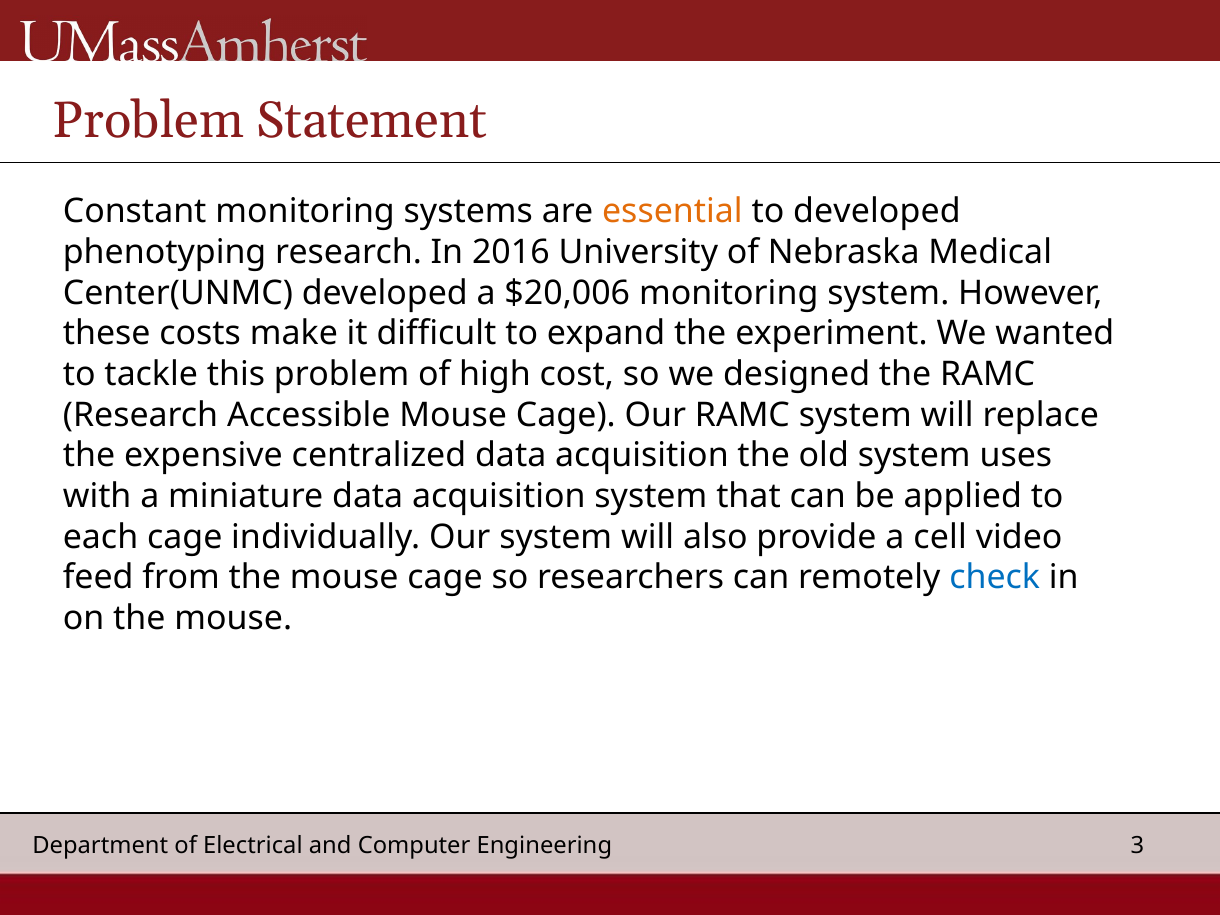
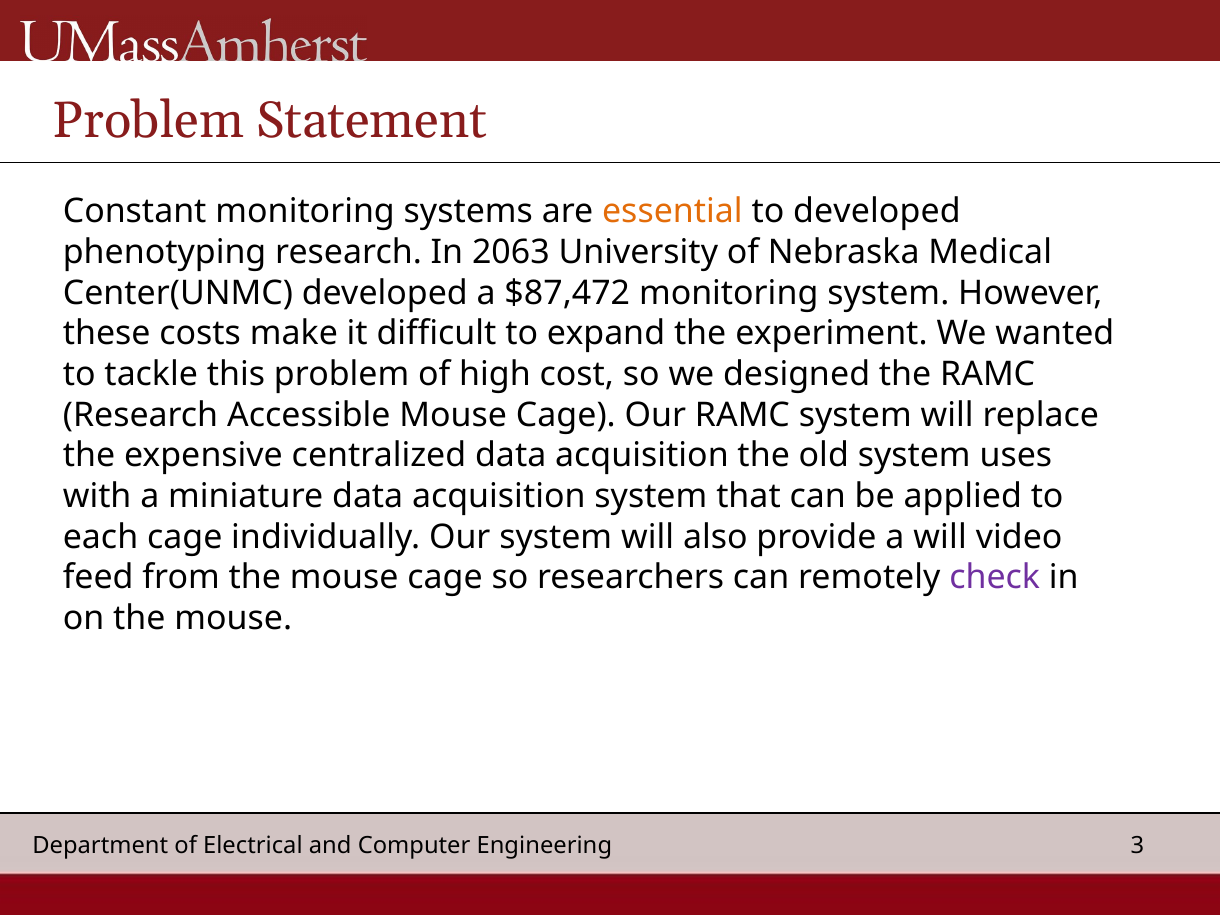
2016: 2016 -> 2063
$20,006: $20,006 -> $87,472
a cell: cell -> will
check colour: blue -> purple
